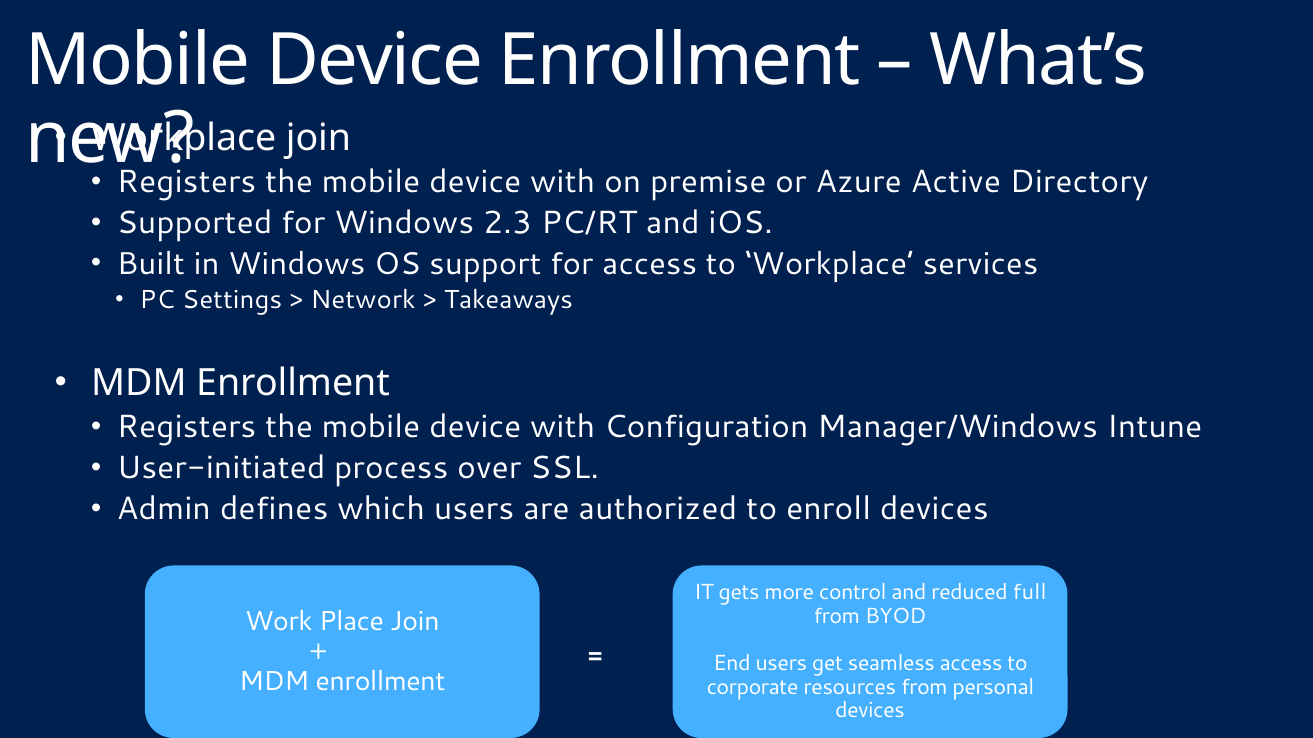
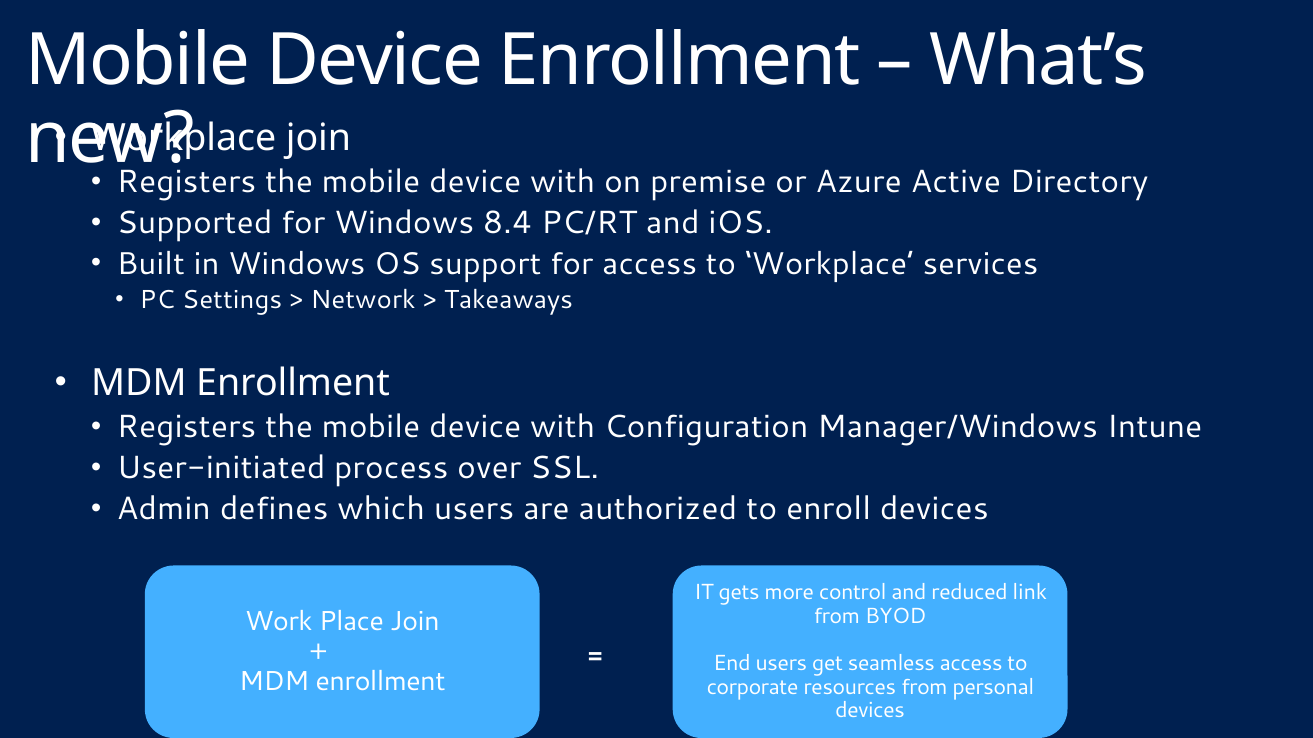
2.3: 2.3 -> 8.4
full: full -> link
